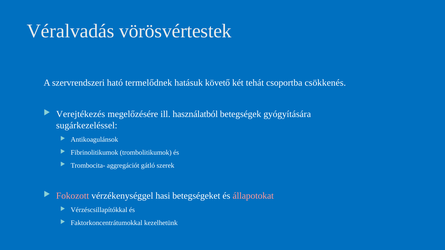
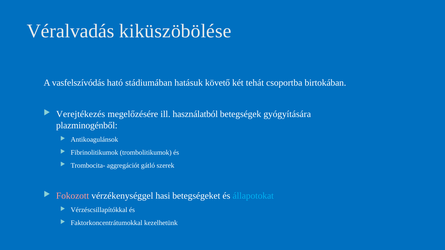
vörösvértestek: vörösvértestek -> kiküszöbölése
szervrendszeri: szervrendszeri -> vasfelszívódás
termelődnek: termelődnek -> stádiumában
csökkenés: csökkenés -> birtokában
sugárkezeléssel: sugárkezeléssel -> plazminogénből
állapotokat colour: pink -> light blue
